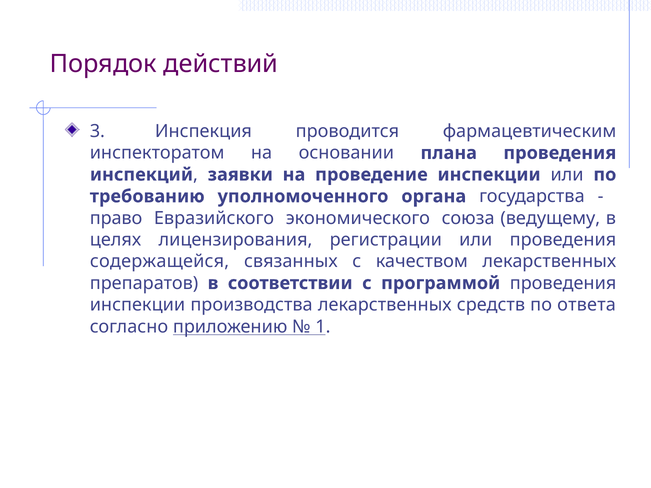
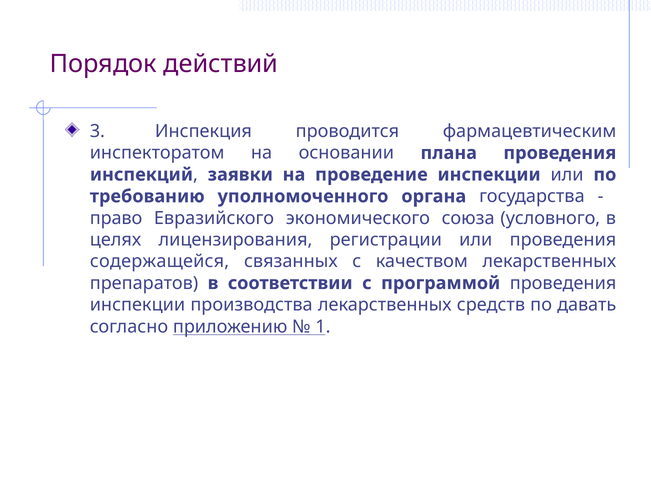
ведущему: ведущему -> условного
ответа: ответа -> давать
